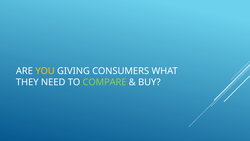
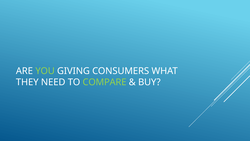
YOU colour: yellow -> light green
